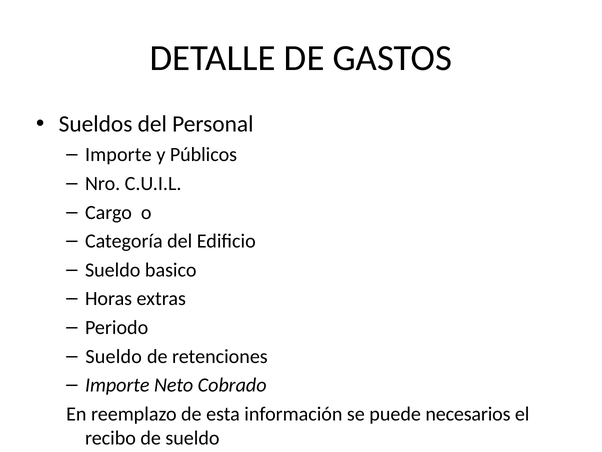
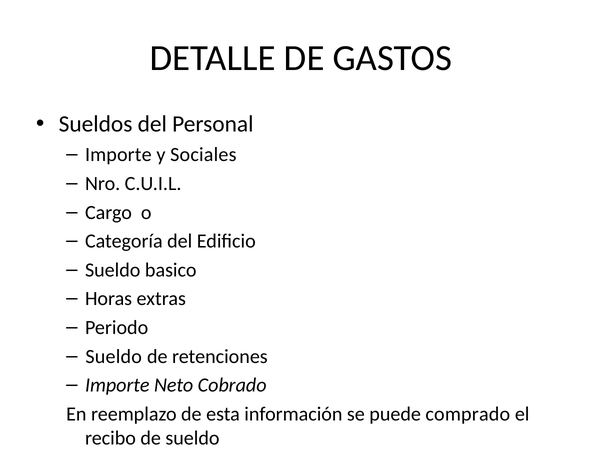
Públicos: Públicos -> Sociales
necesarios: necesarios -> comprado
